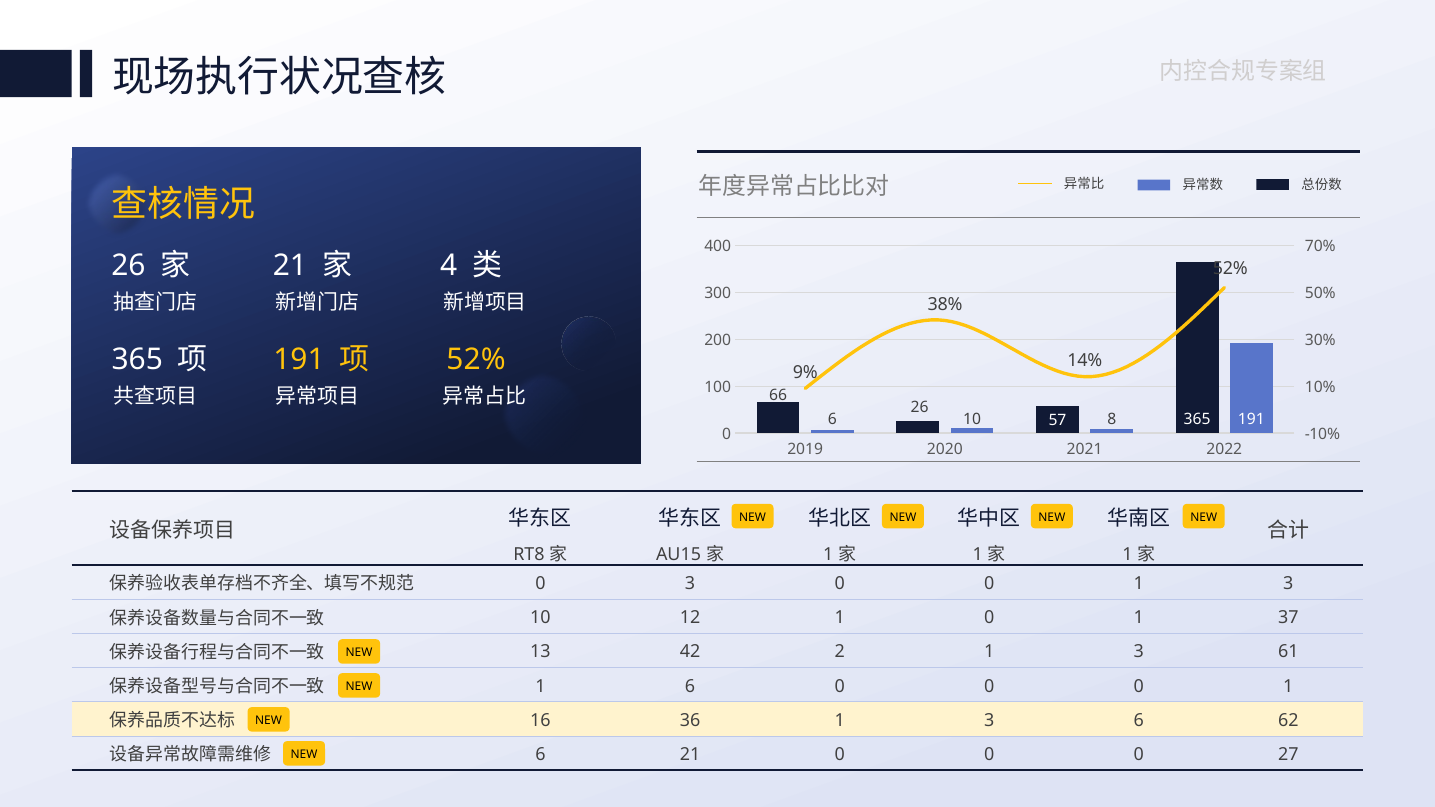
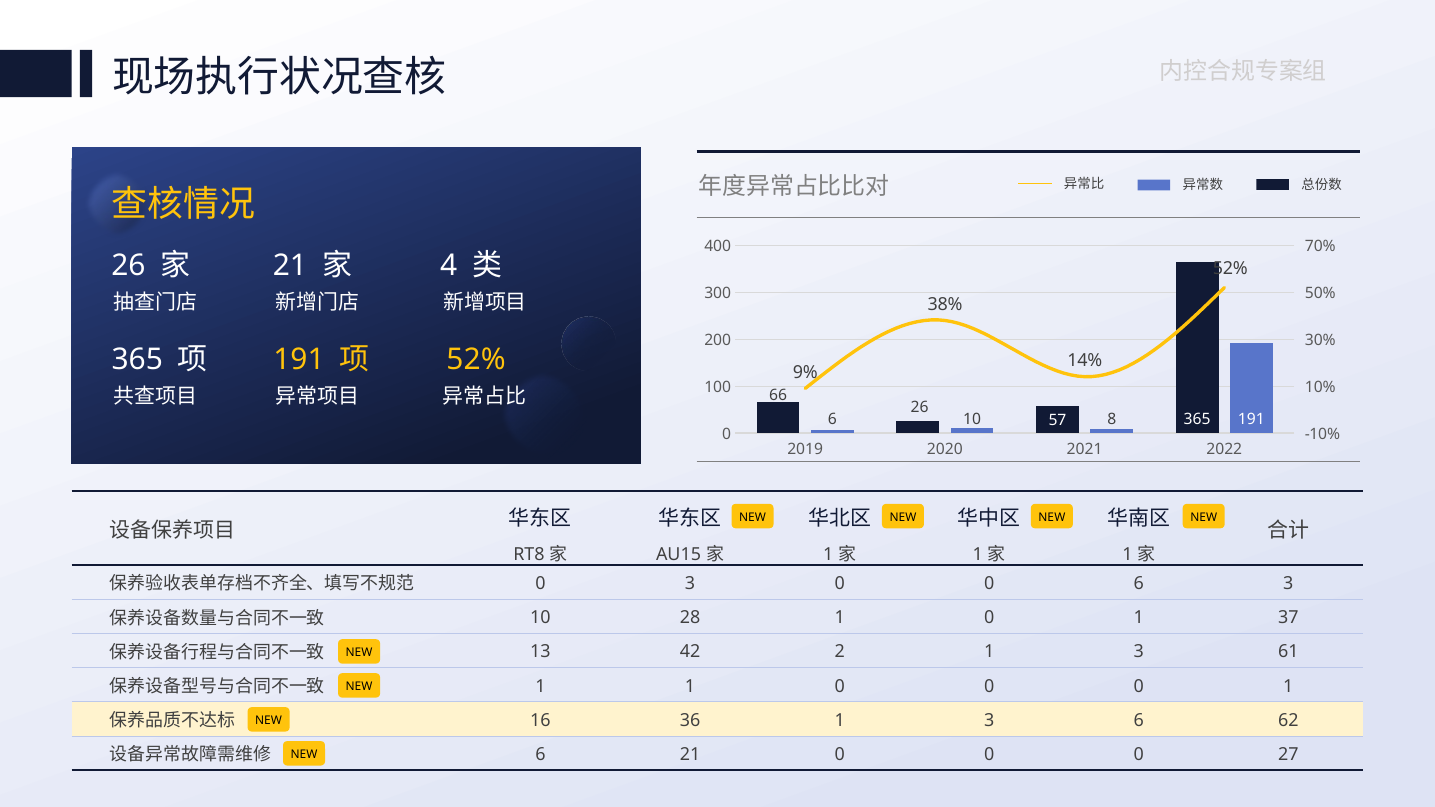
3 0 0 1: 1 -> 6
12: 12 -> 28
1 6: 6 -> 1
